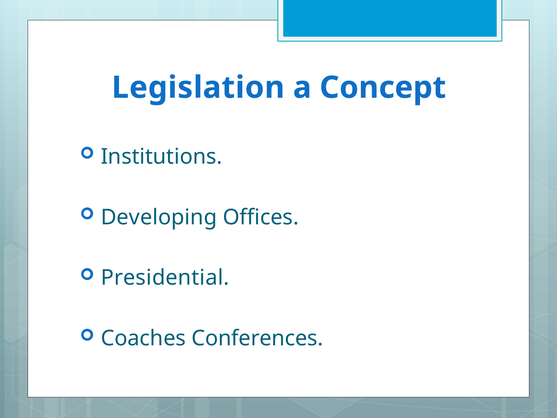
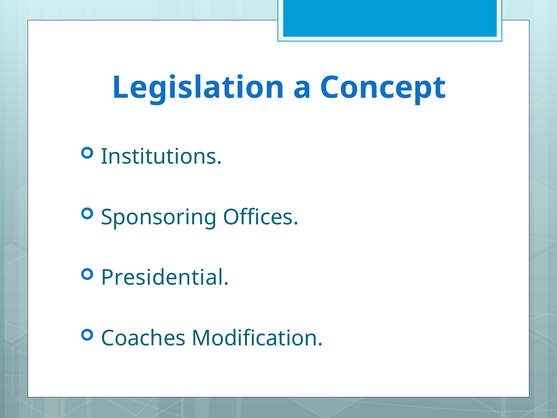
Developing: Developing -> Sponsoring
Conferences: Conferences -> Modification
